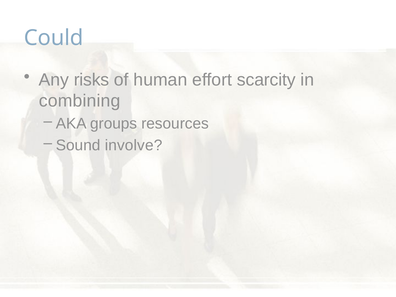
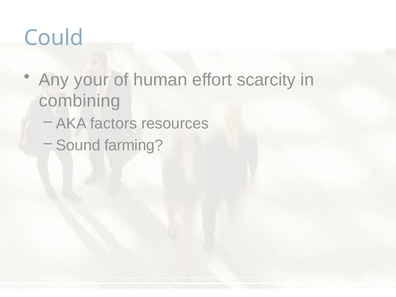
risks: risks -> your
groups: groups -> factors
involve: involve -> farming
